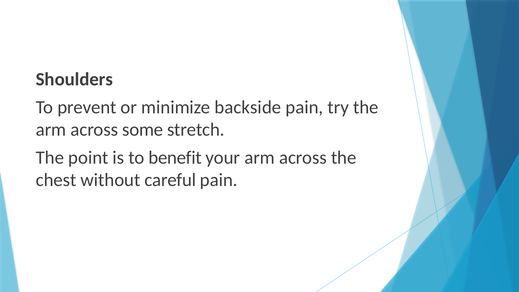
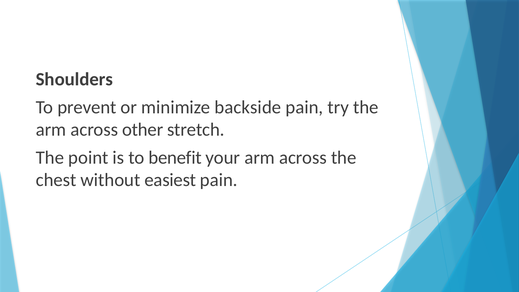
some: some -> other
careful: careful -> easiest
